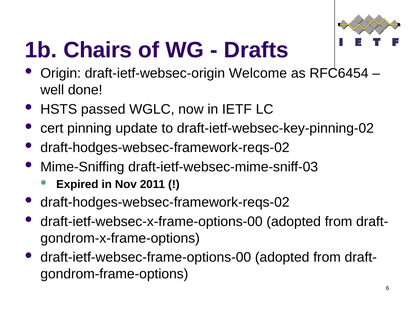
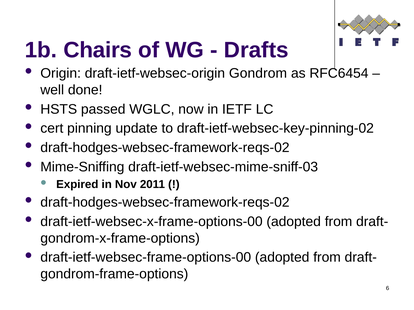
Welcome: Welcome -> Gondrom
